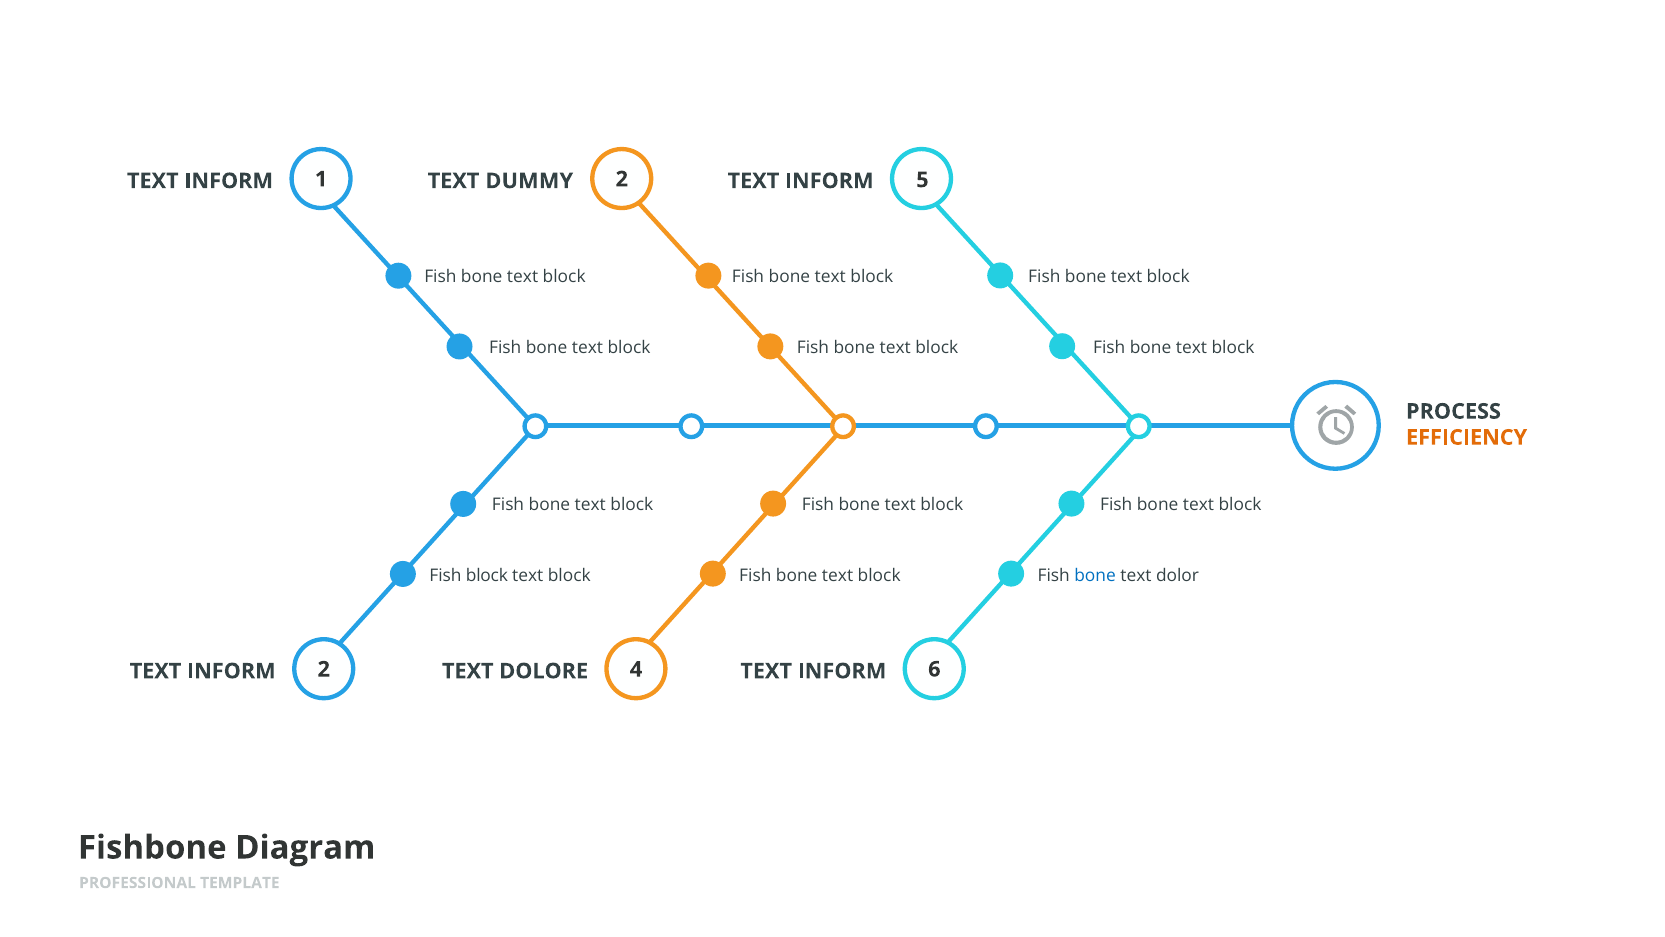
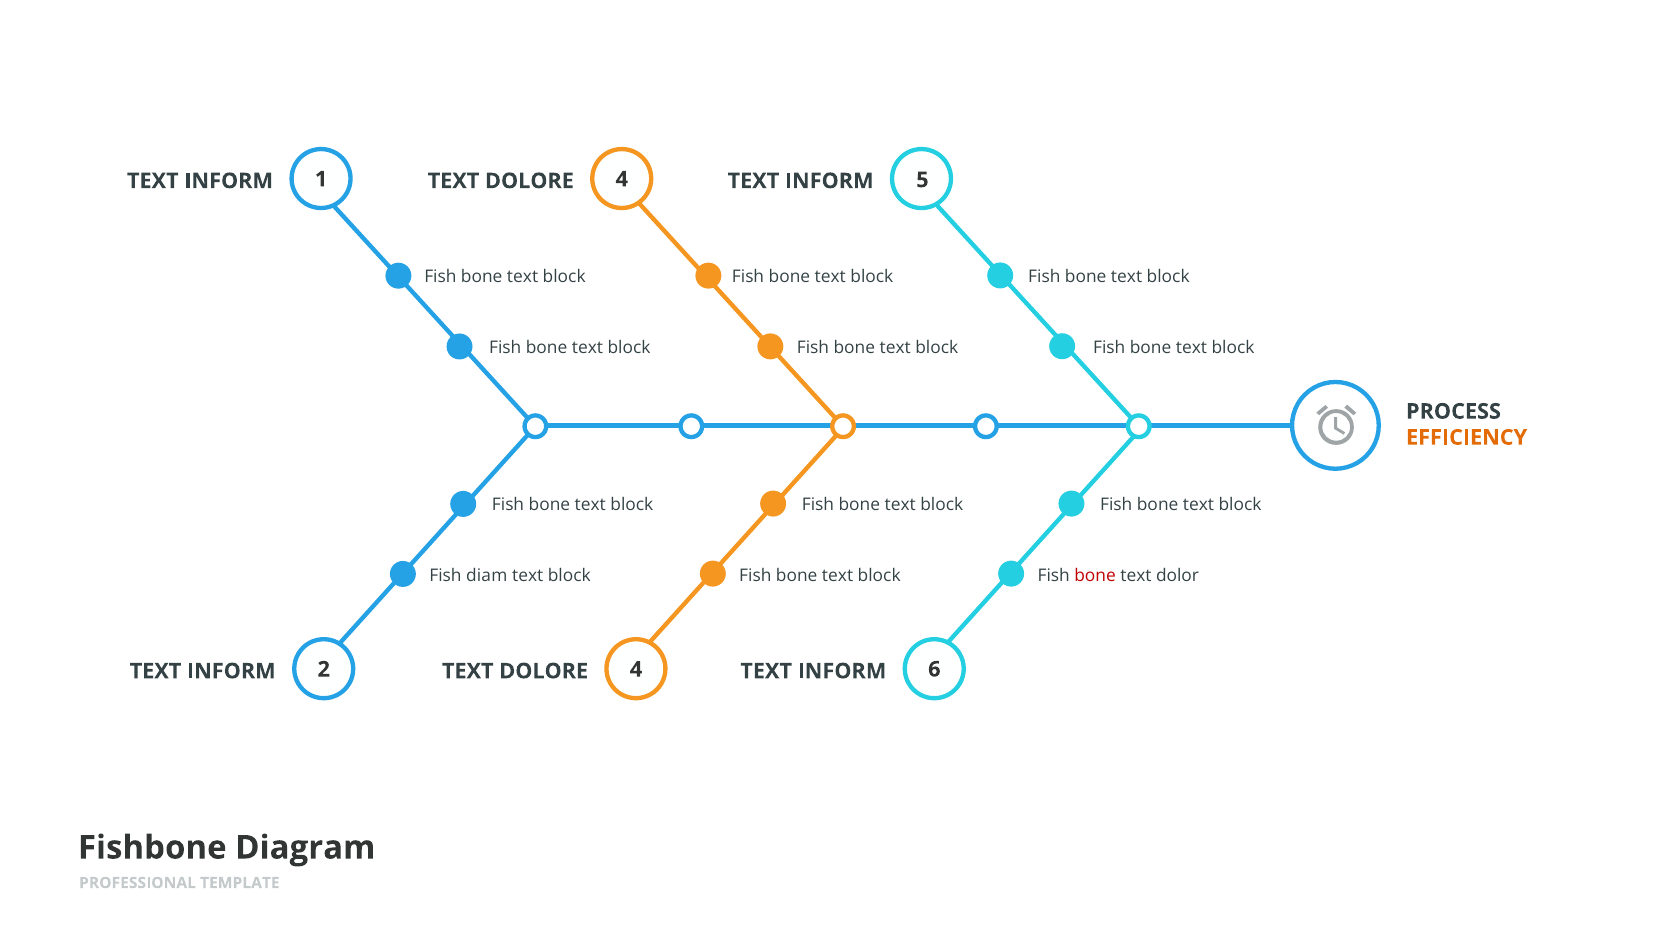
DUMMY at (529, 181): DUMMY -> DOLORE
INFORM 2: 2 -> 4
Fish block: block -> diam
bone at (1095, 575) colour: blue -> red
